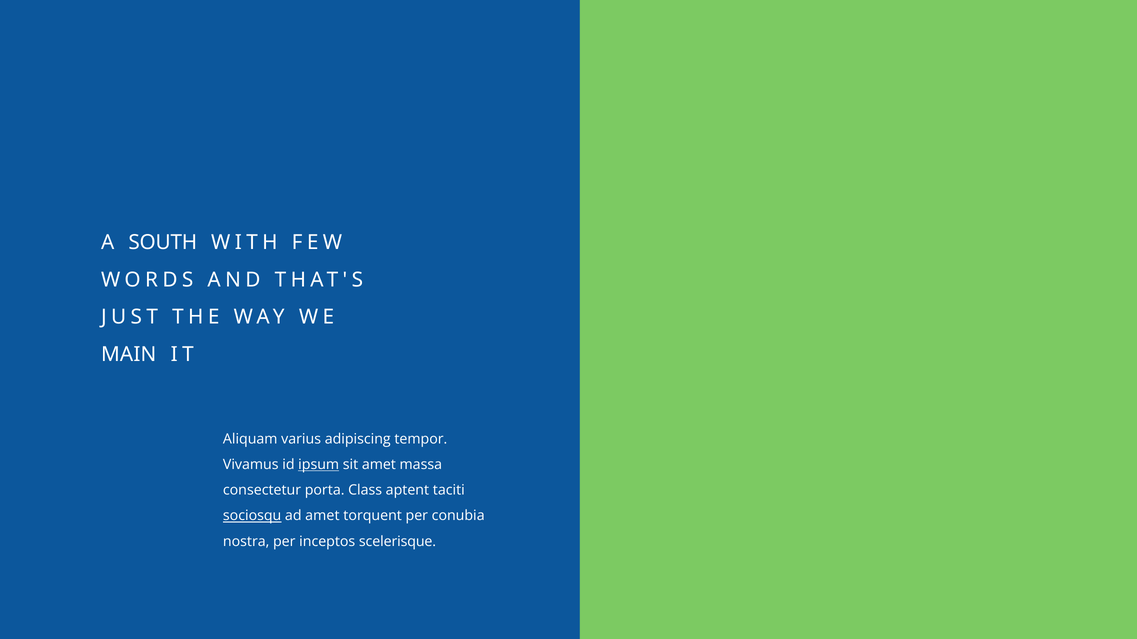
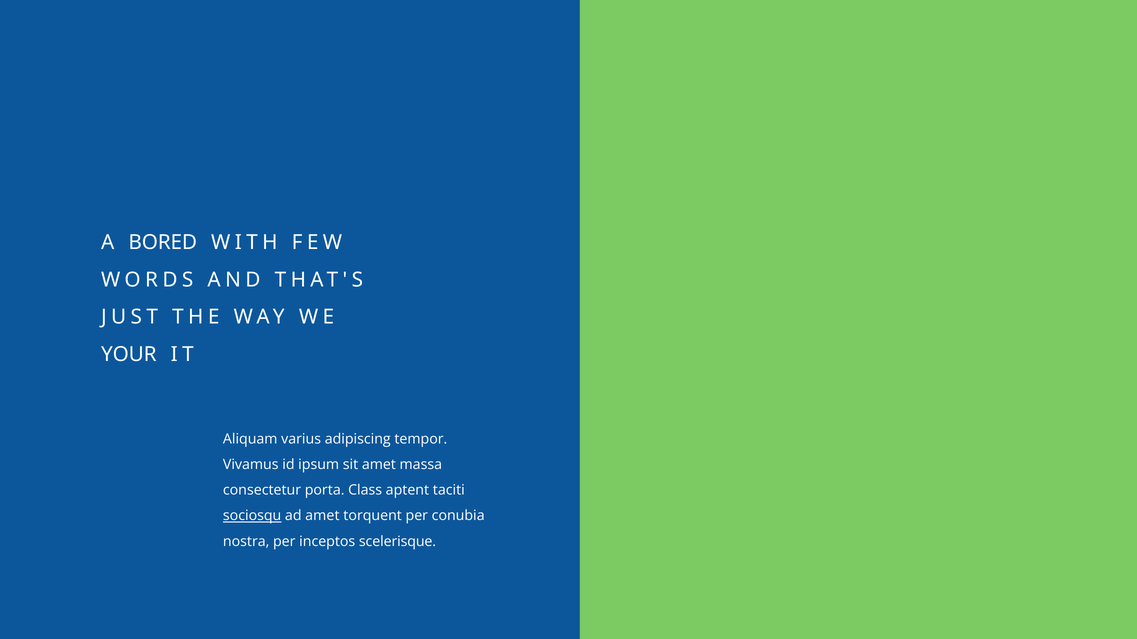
SOUTH: SOUTH -> BORED
MAIN: MAIN -> YOUR
ipsum underline: present -> none
